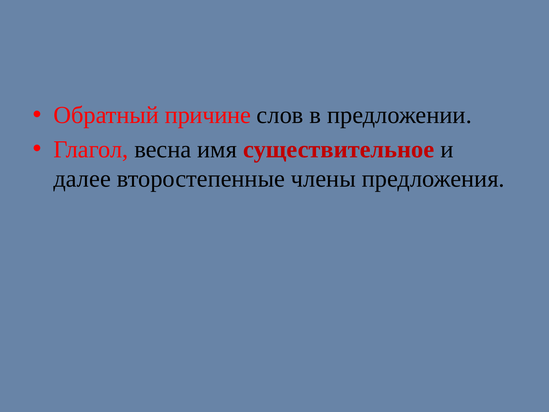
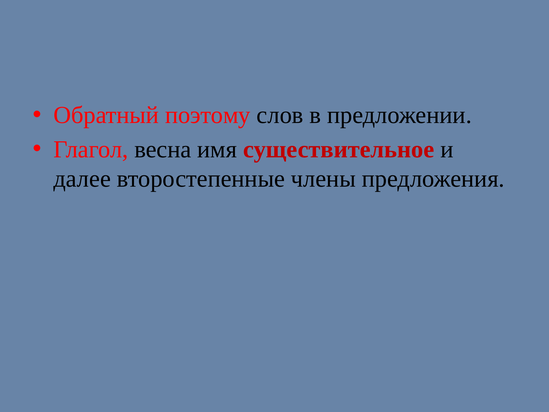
причине: причине -> поэтому
